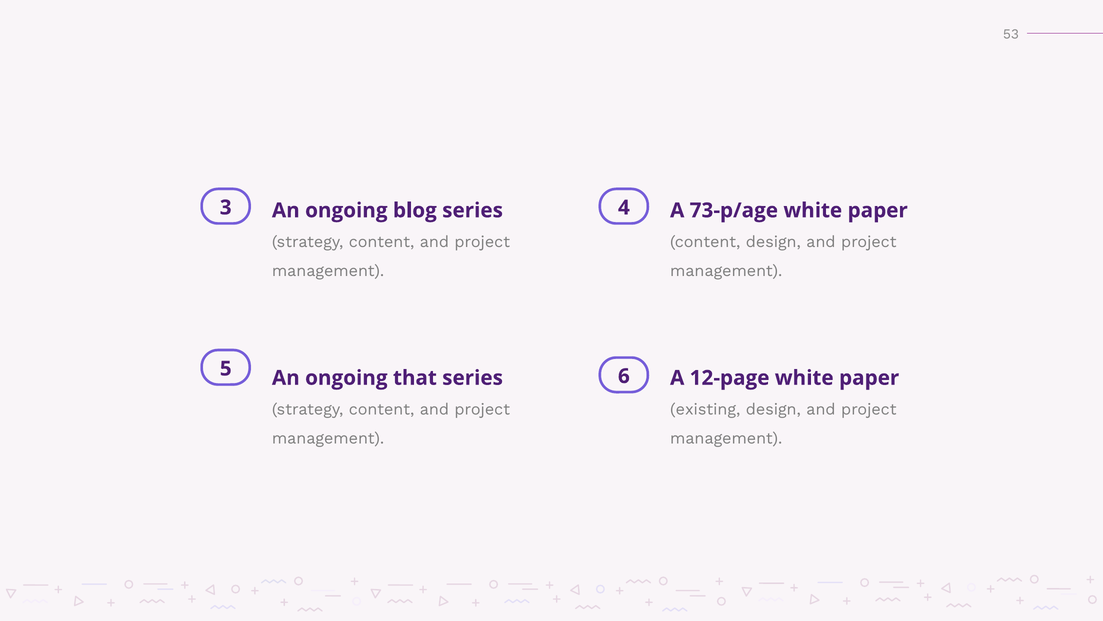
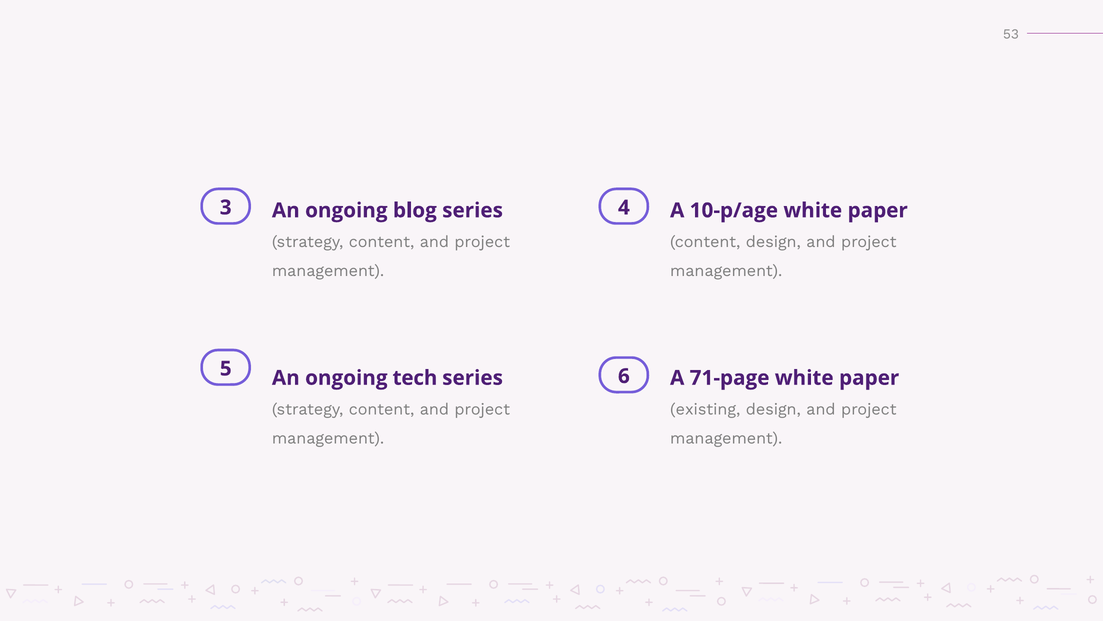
73-p/age: 73-p/age -> 10-p/age
that: that -> tech
12-page: 12-page -> 71-page
